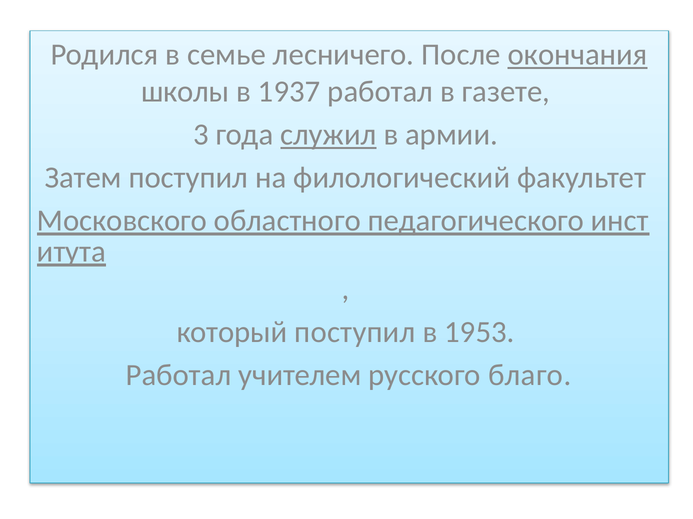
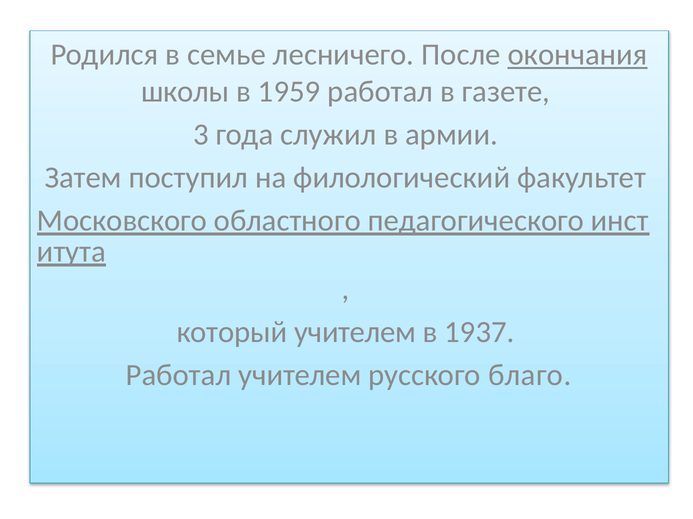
1937: 1937 -> 1959
служил underline: present -> none
который поступил: поступил -> учителем
1953: 1953 -> 1937
